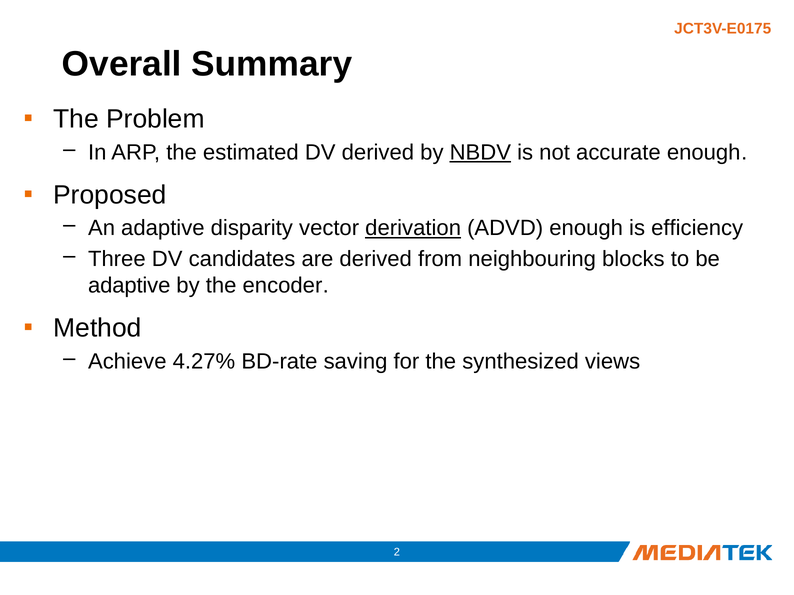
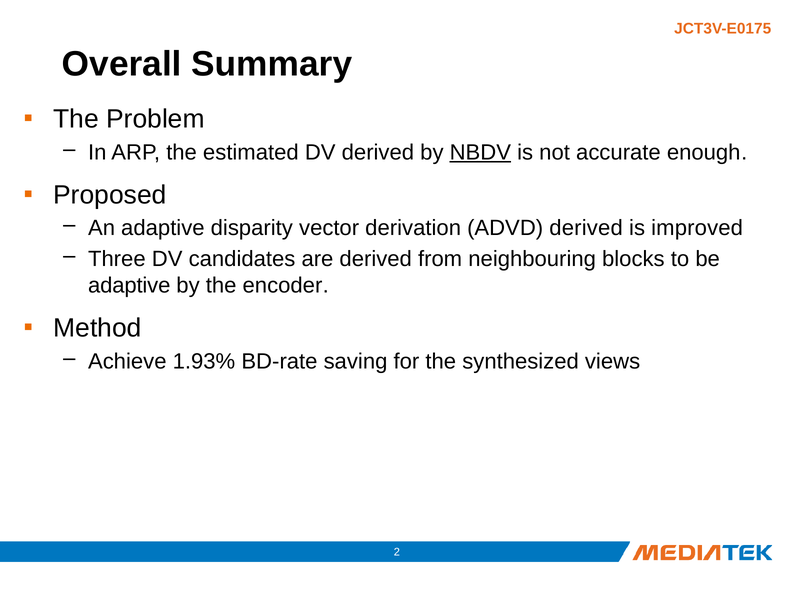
derivation underline: present -> none
ADVD enough: enough -> derived
efficiency: efficiency -> improved
4.27%: 4.27% -> 1.93%
